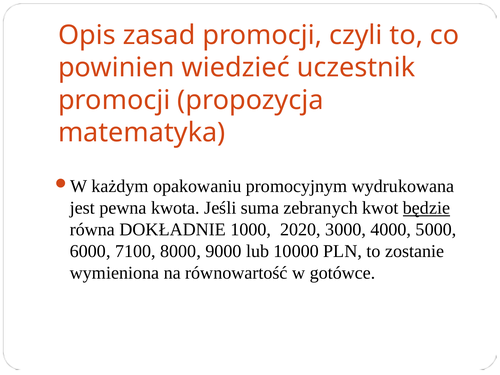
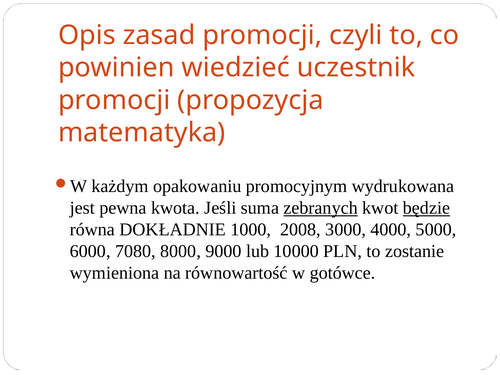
zebranych underline: none -> present
2020: 2020 -> 2008
7100: 7100 -> 7080
